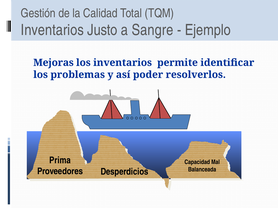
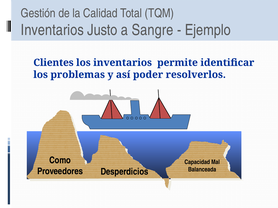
Mejoras: Mejoras -> Clientes
Prima: Prima -> Como
